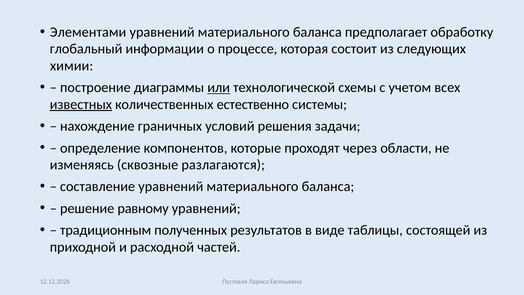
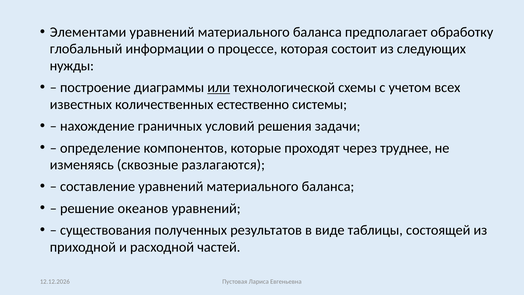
химии: химии -> нужды
известных underline: present -> none
области: области -> труднее
равному: равному -> океанов
традиционным: традиционным -> существования
